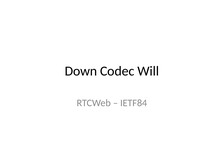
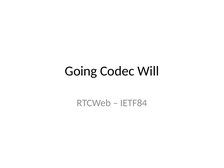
Down: Down -> Going
